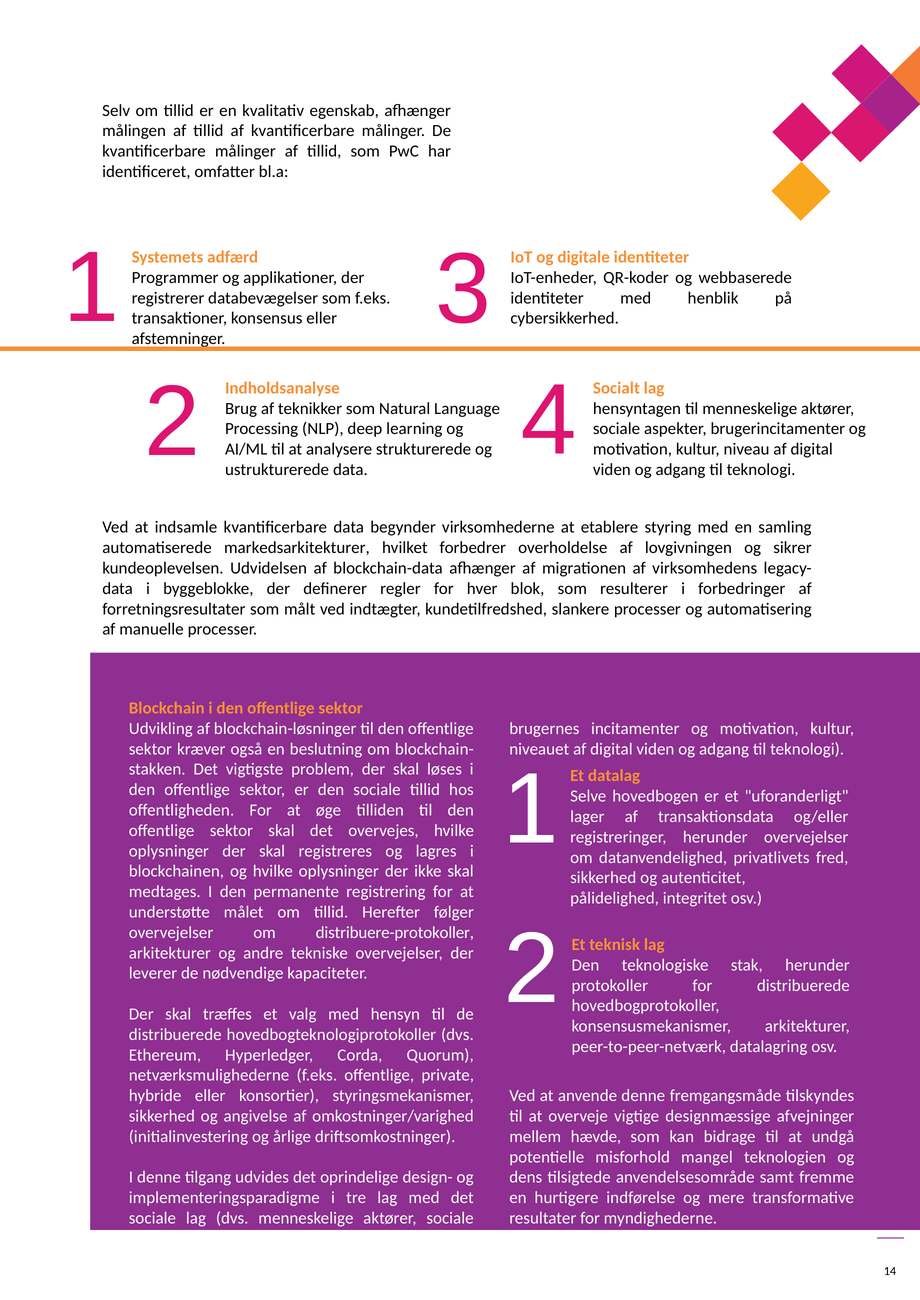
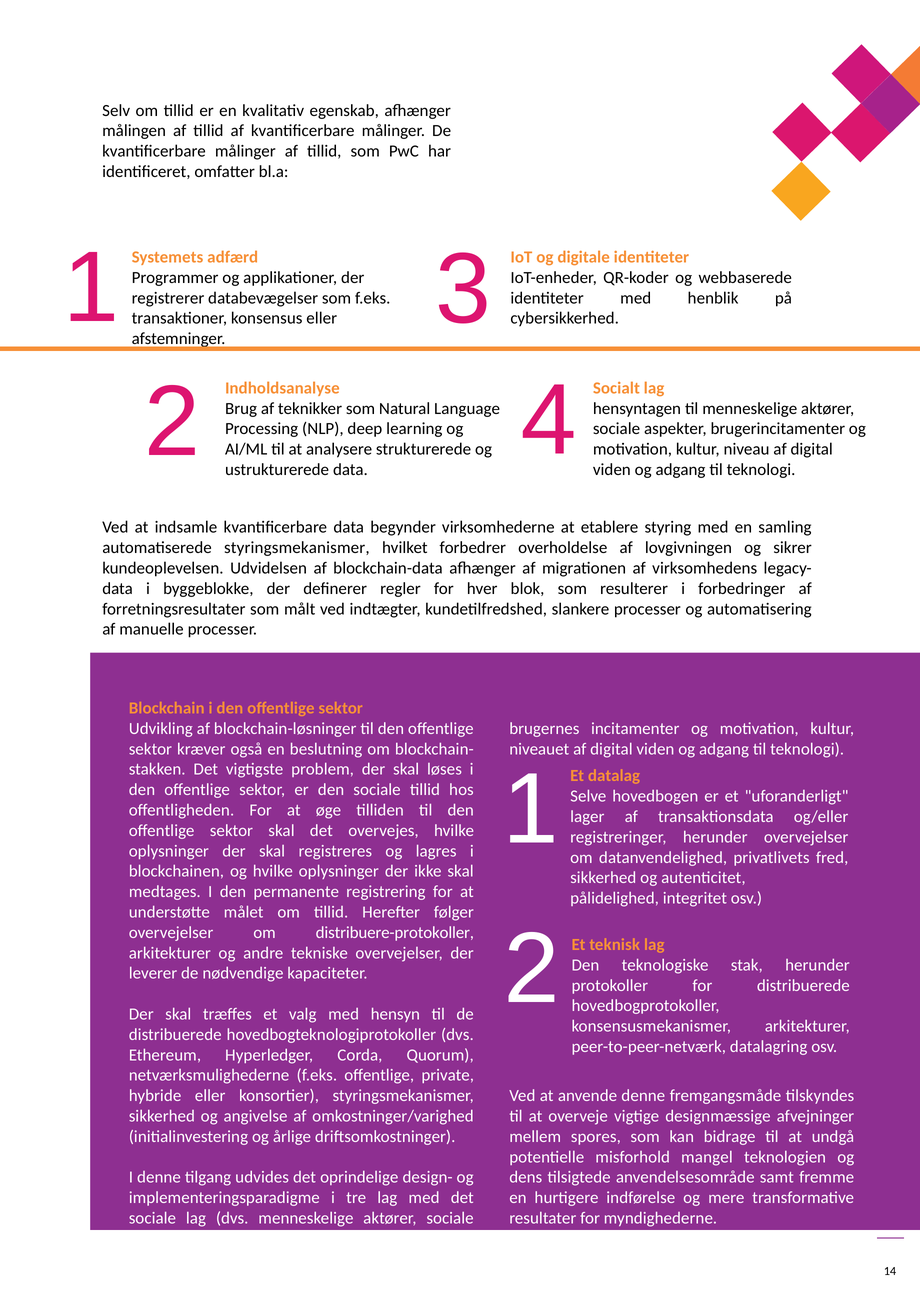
automatiserede markedsarkitekturer: markedsarkitekturer -> styringsmekanismer
hævde: hævde -> spores
